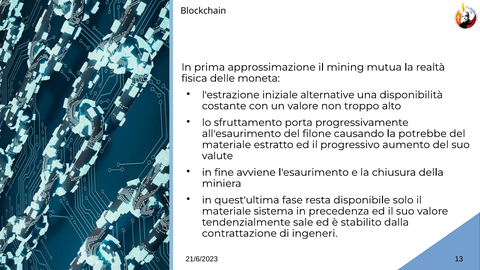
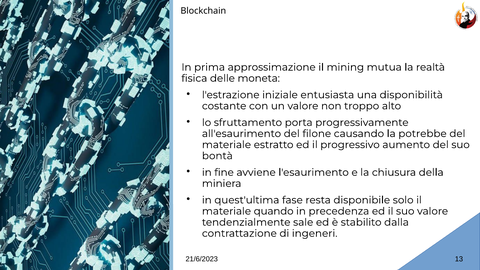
alternative: alternative -> entusiasta
valute: valute -> bontà
sistema: sistema -> quando
